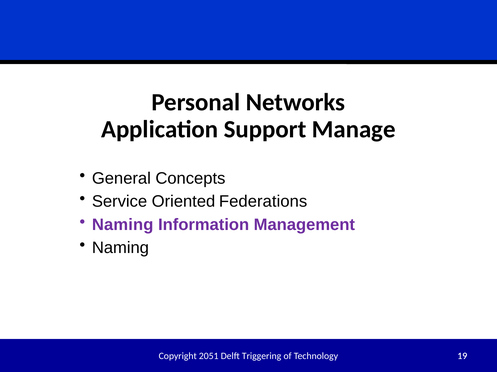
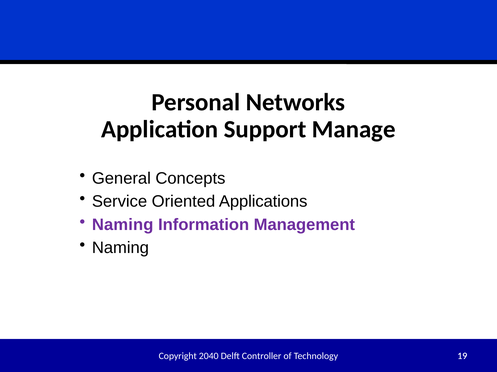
Federations: Federations -> Applications
2051: 2051 -> 2040
Triggering: Triggering -> Controller
